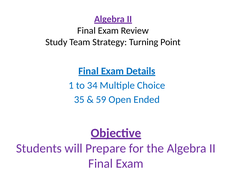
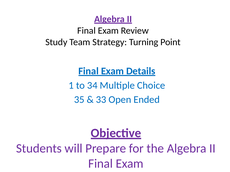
59: 59 -> 33
